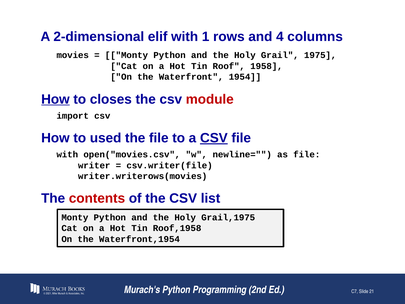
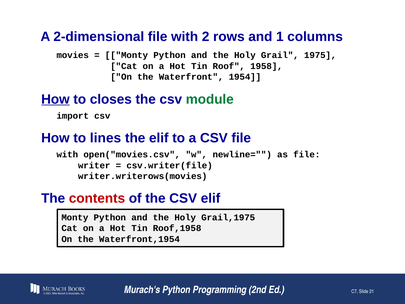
2-dimensional elif: elif -> file
1: 1 -> 2
4: 4 -> 1
module colour: red -> green
used: used -> lines
the file: file -> elif
CSV at (214, 138) underline: present -> none
CSV list: list -> elif
